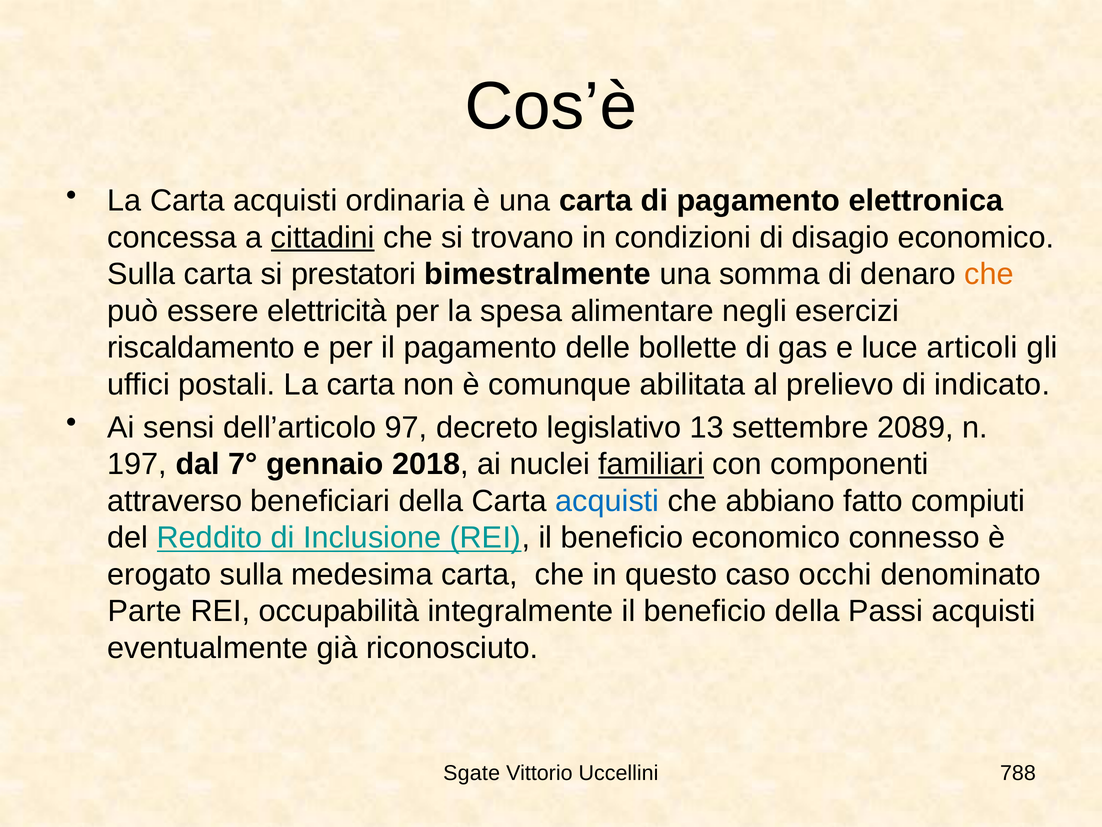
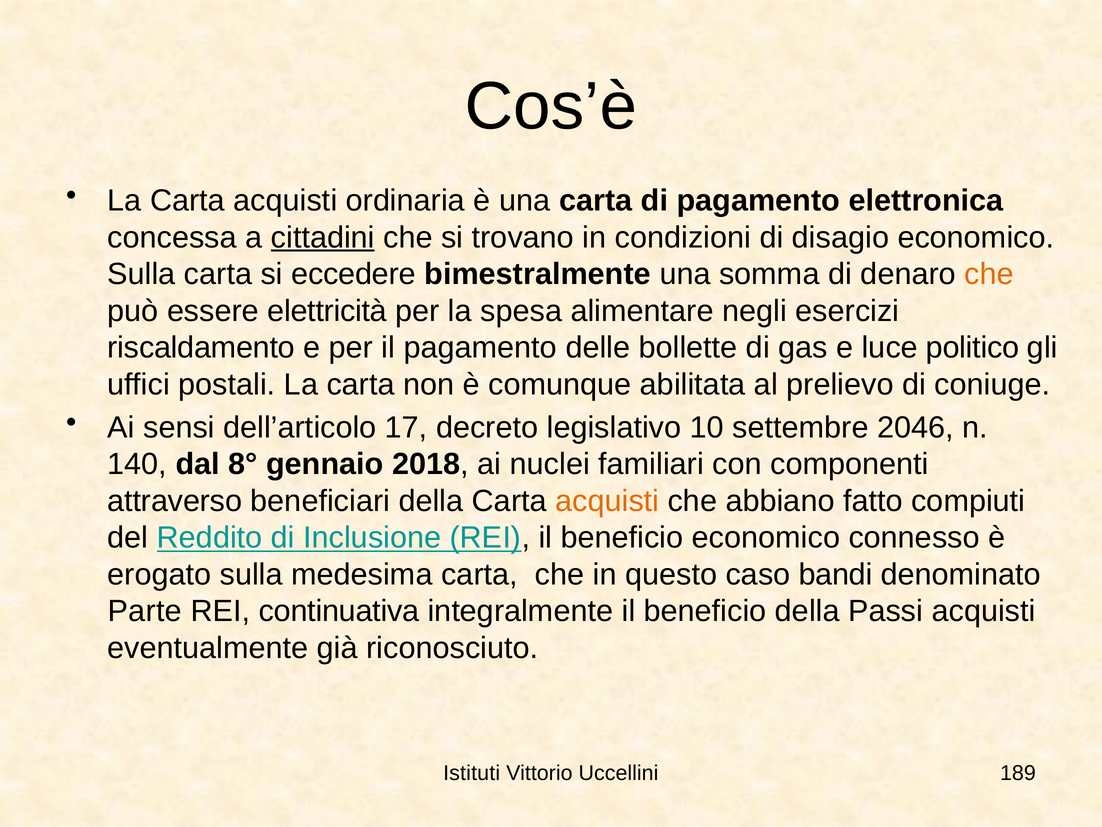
prestatori: prestatori -> eccedere
articoli: articoli -> politico
indicato: indicato -> coniuge
97: 97 -> 17
13: 13 -> 10
2089: 2089 -> 2046
197: 197 -> 140
7°: 7° -> 8°
familiari underline: present -> none
acquisti at (607, 501) colour: blue -> orange
occhi: occhi -> bandi
occupabilità: occupabilità -> continuativa
Sgate: Sgate -> Istituti
788: 788 -> 189
